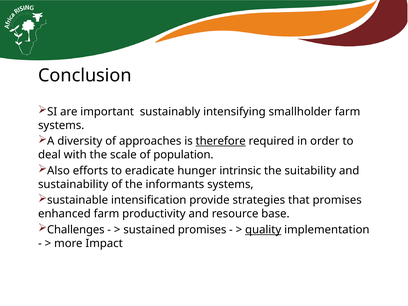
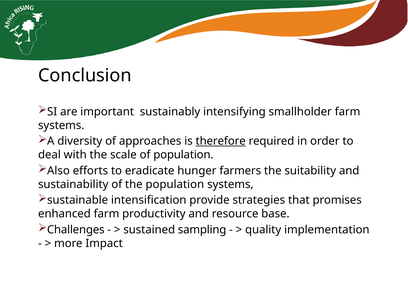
intrinsic: intrinsic -> farmers
the informants: informants -> population
sustained promises: promises -> sampling
quality underline: present -> none
